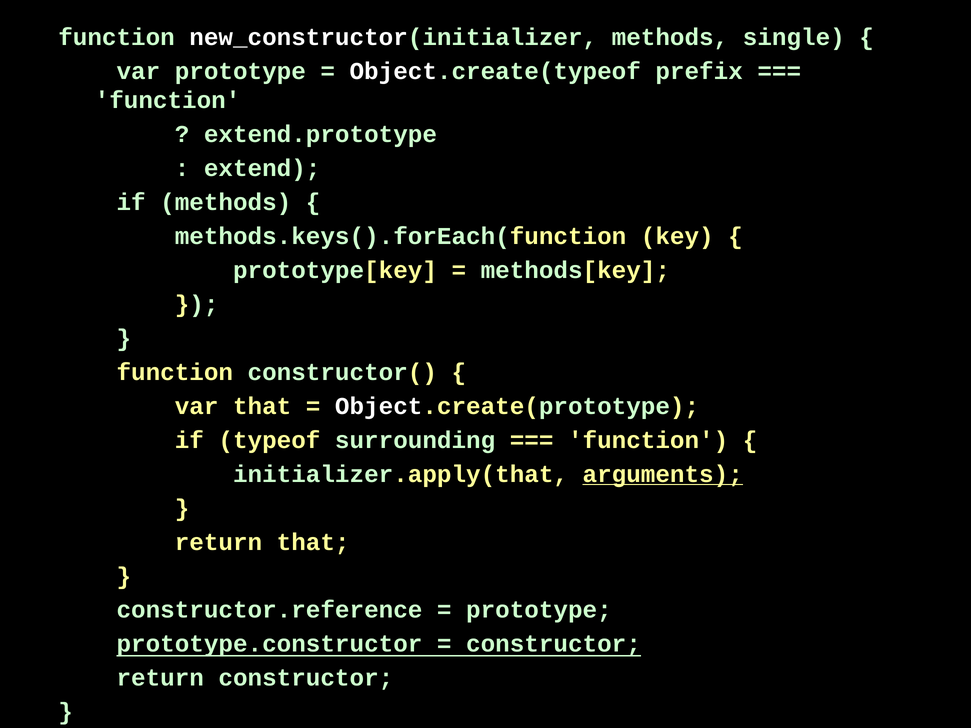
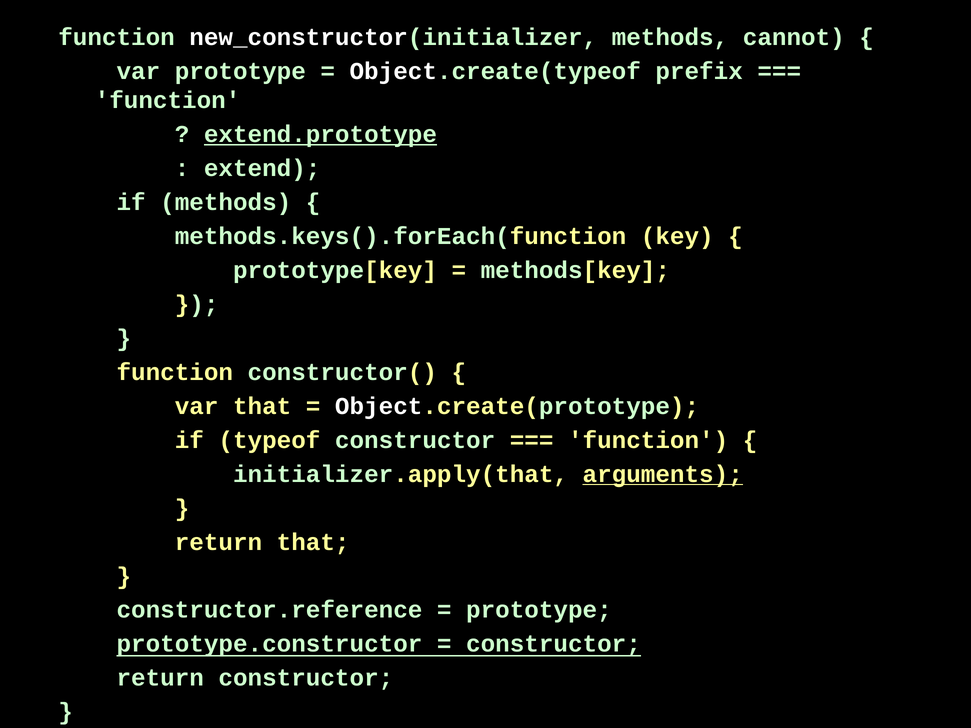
single: single -> cannot
extend.prototype underline: none -> present
typeof surrounding: surrounding -> constructor
